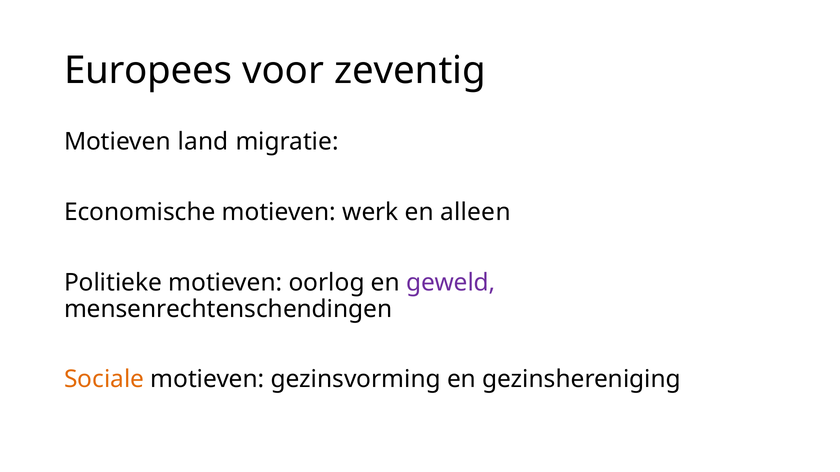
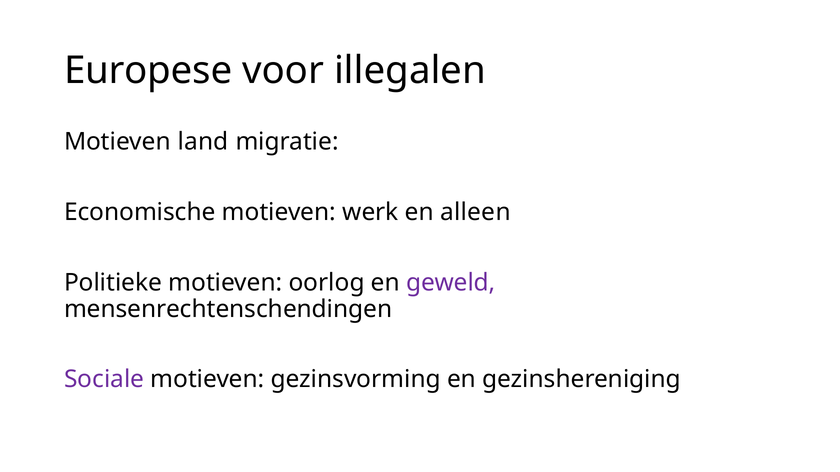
Europees: Europees -> Europese
zeventig: zeventig -> illegalen
Sociale colour: orange -> purple
